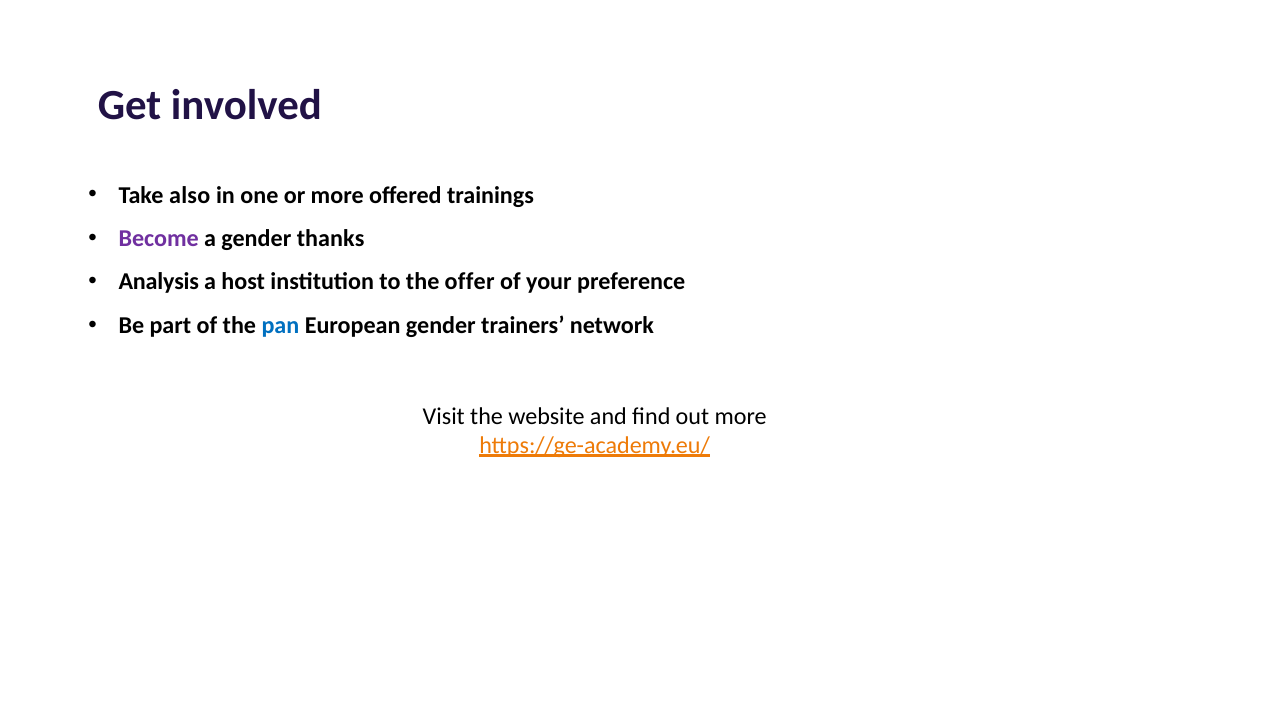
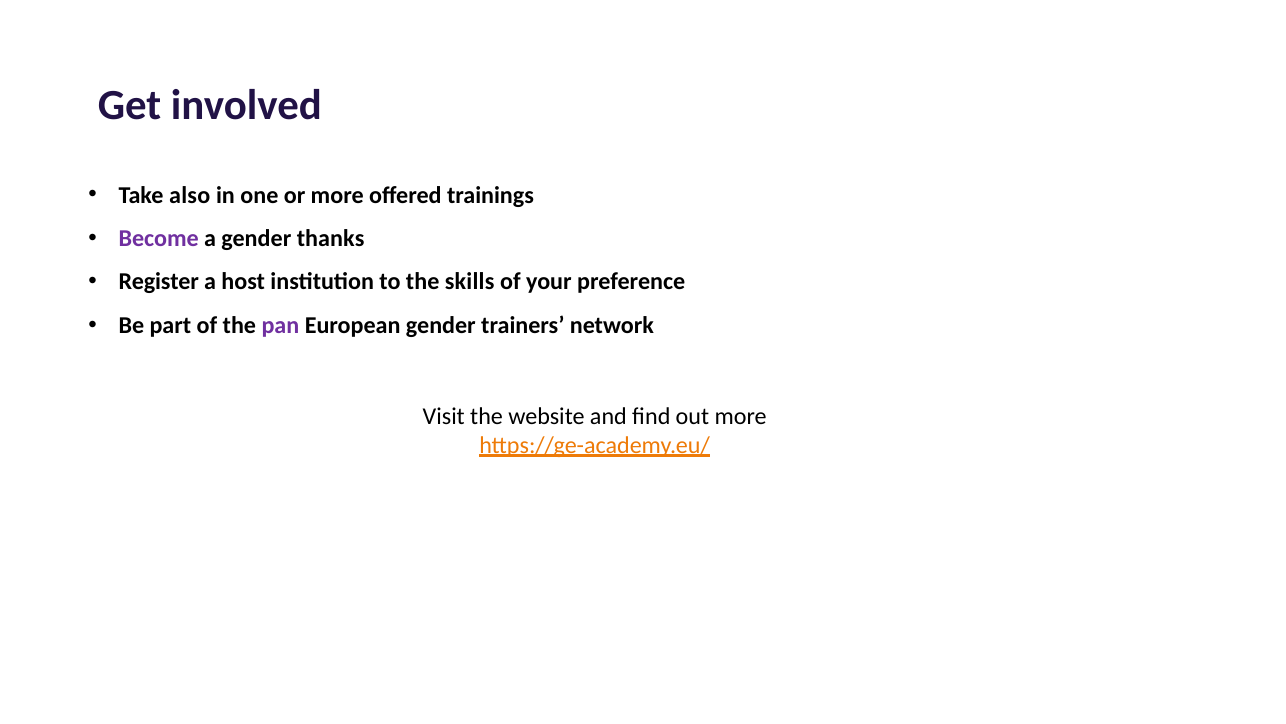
Analysis: Analysis -> Register
offer: offer -> skills
pan colour: blue -> purple
